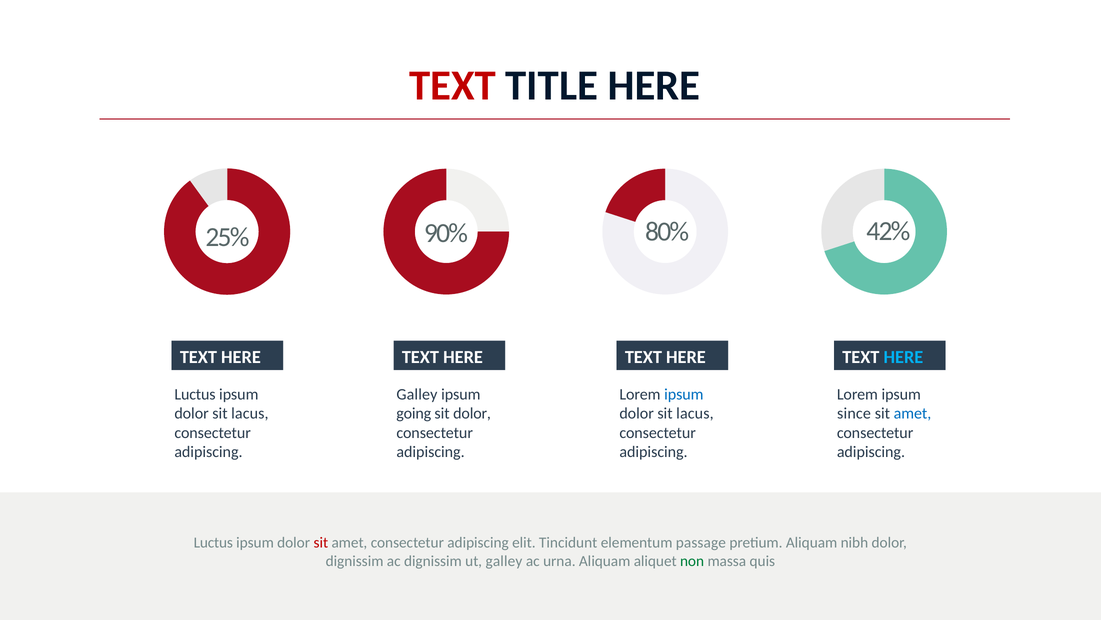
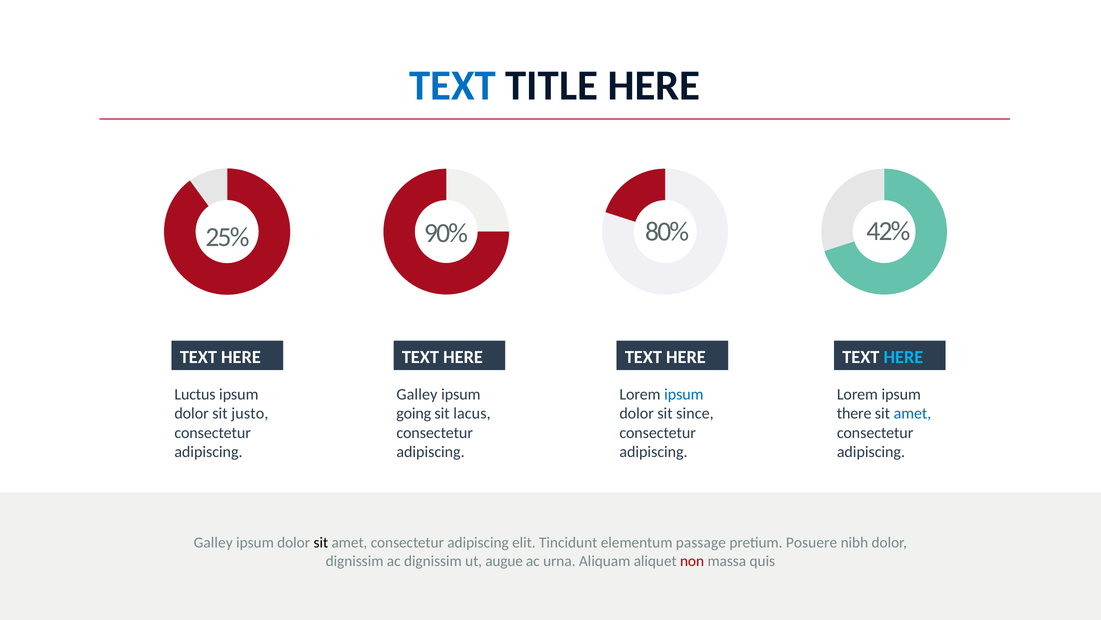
TEXT at (452, 85) colour: red -> blue
lacus at (250, 413): lacus -> justo
sit dolor: dolor -> lacus
lacus at (695, 413): lacus -> since
since: since -> there
Luctus at (213, 542): Luctus -> Galley
sit at (321, 542) colour: red -> black
pretium Aliquam: Aliquam -> Posuere
ut galley: galley -> augue
non colour: green -> red
